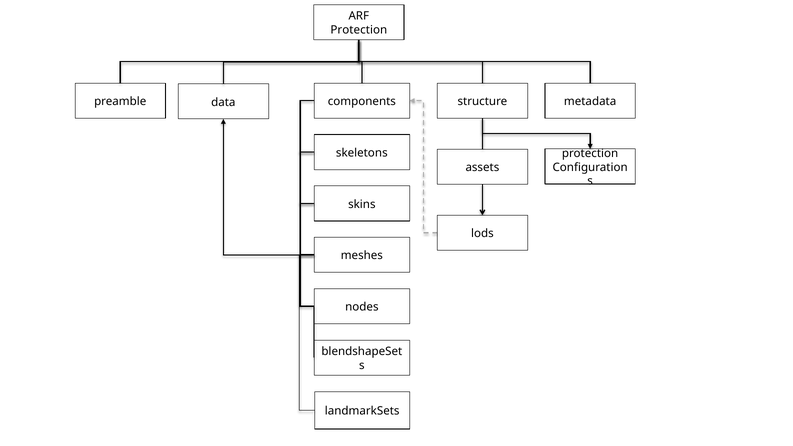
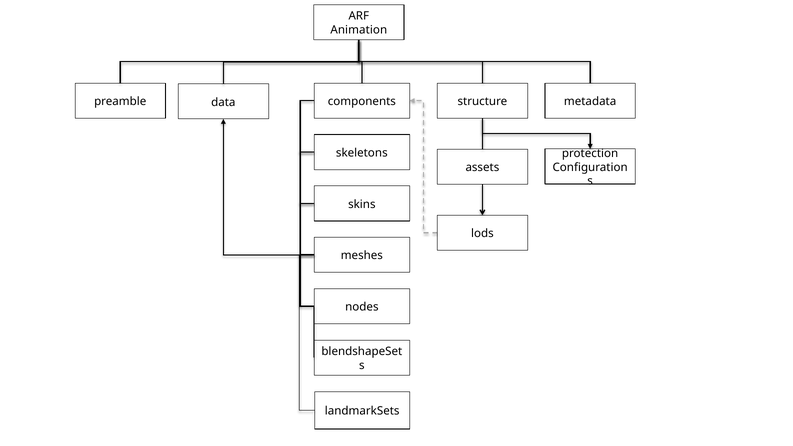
Protection at (359, 30): Protection -> Animation
